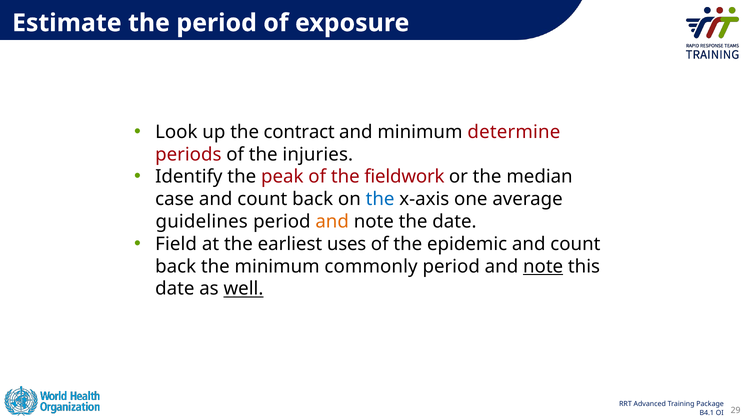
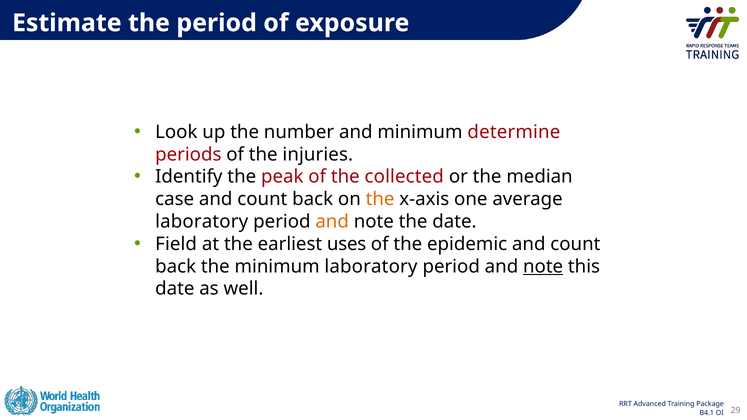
contract: contract -> number
fieldwork: fieldwork -> collected
the at (380, 199) colour: blue -> orange
guidelines at (202, 222): guidelines -> laboratory
minimum commonly: commonly -> laboratory
well underline: present -> none
